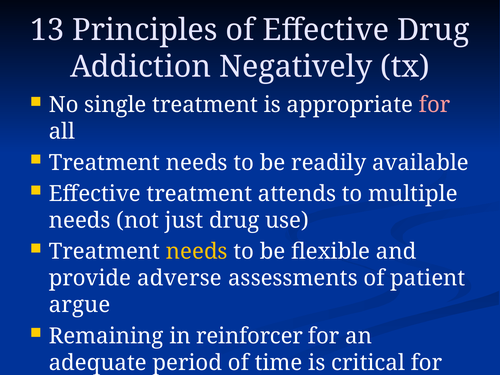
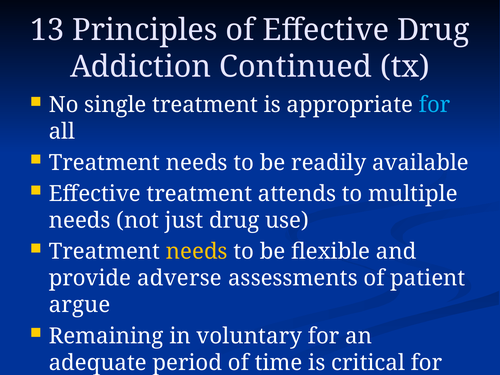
Negatively: Negatively -> Continued
for at (435, 105) colour: pink -> light blue
reinforcer: reinforcer -> voluntary
